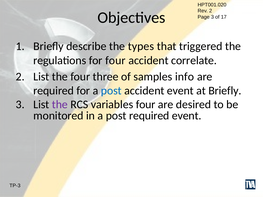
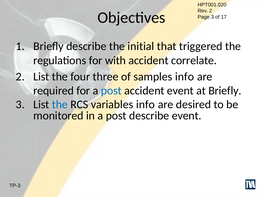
types: types -> initial
for four: four -> with
the at (60, 104) colour: purple -> blue
variables four: four -> info
post required: required -> describe
